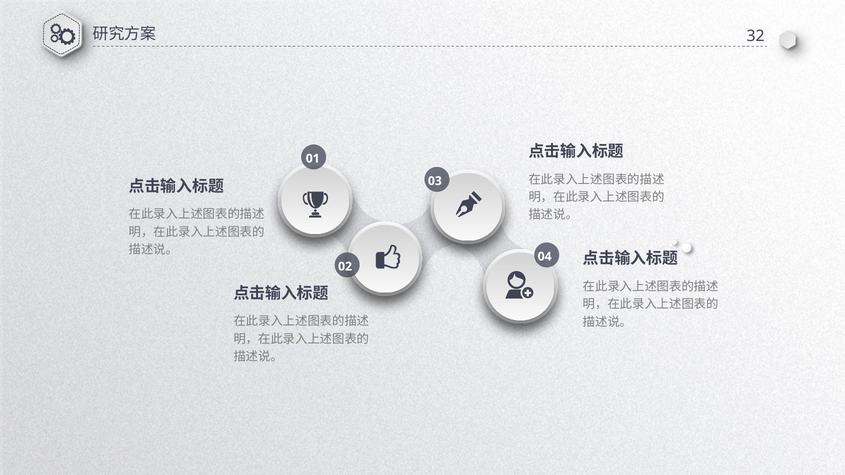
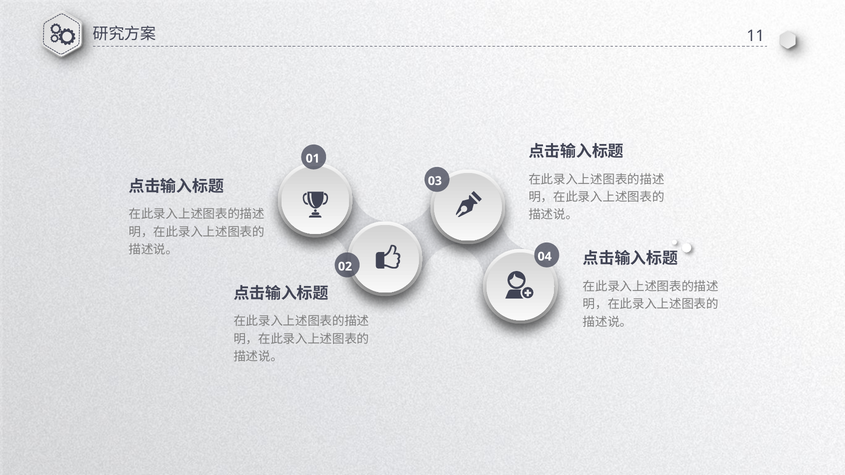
32: 32 -> 11
